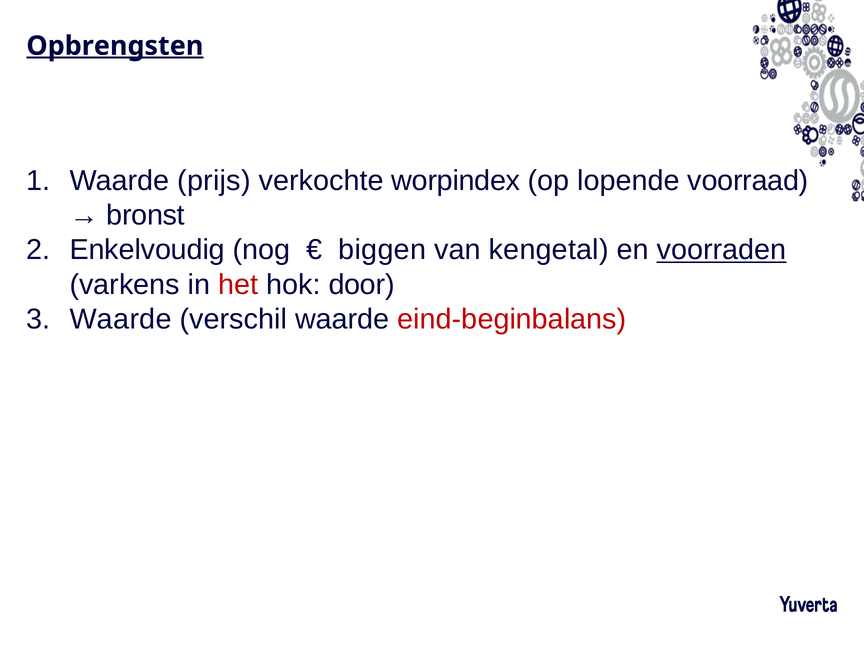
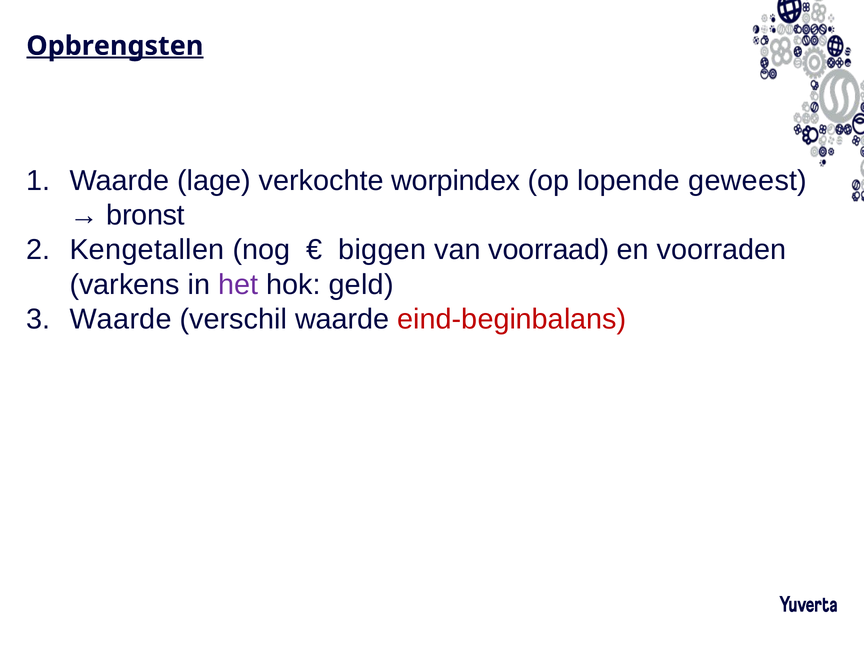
prijs: prijs -> lage
voorraad: voorraad -> geweest
Enkelvoudig: Enkelvoudig -> Kengetallen
kengetal: kengetal -> voorraad
voorraden underline: present -> none
het colour: red -> purple
door: door -> geld
